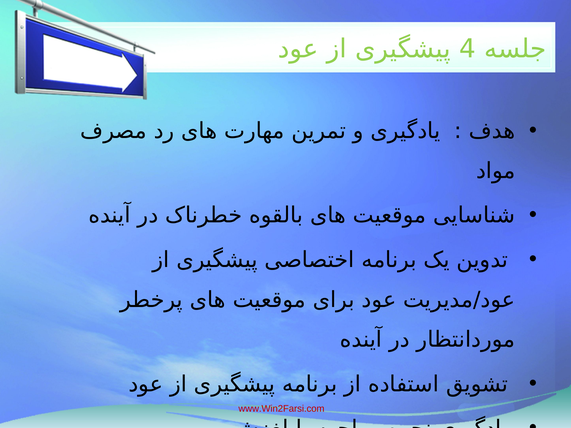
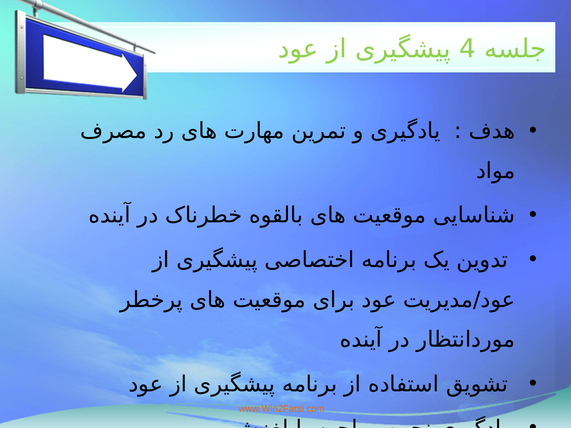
www.Win2Farsi.com colour: red -> orange
